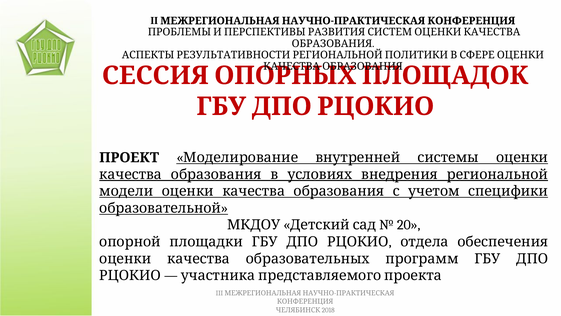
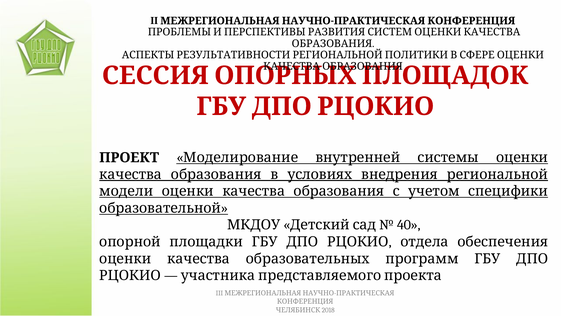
20: 20 -> 40
